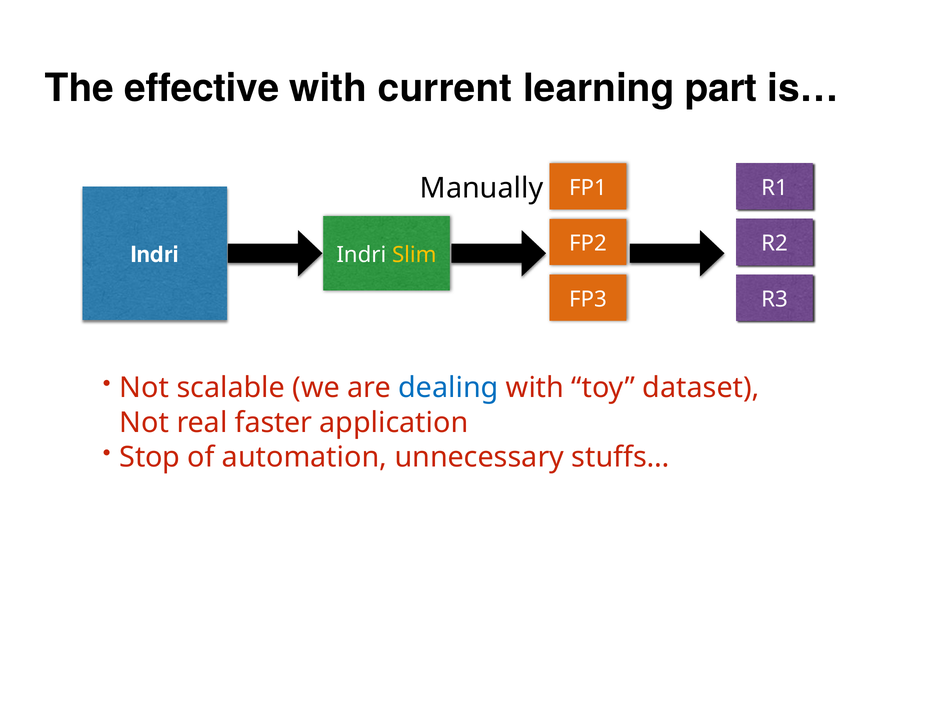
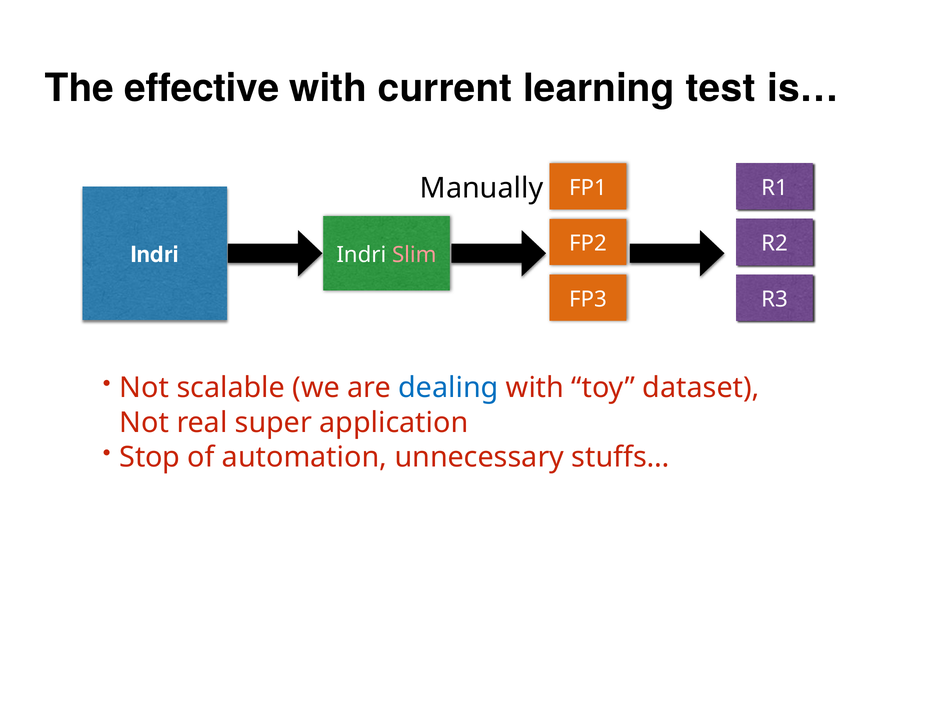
part: part -> test
Slim colour: yellow -> pink
faster: faster -> super
